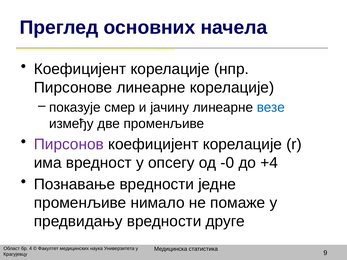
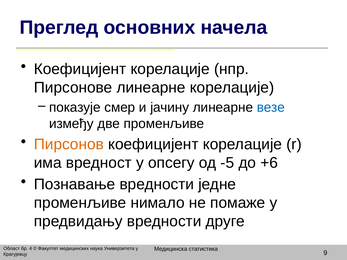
Пирсонов colour: purple -> orange
-0: -0 -> -5
+4: +4 -> +6
